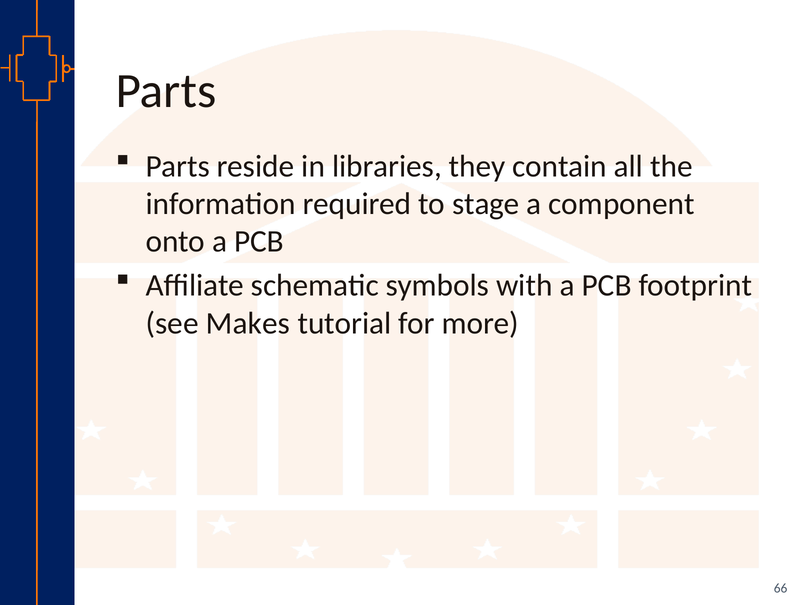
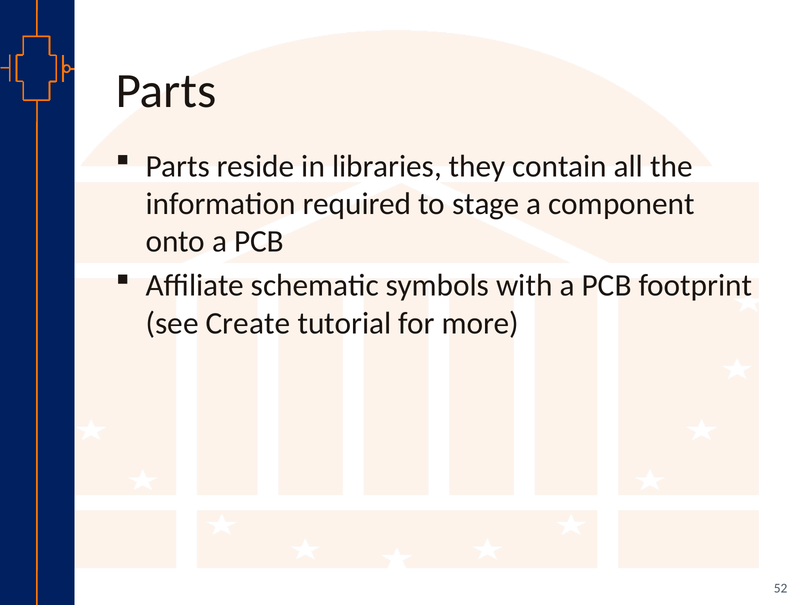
Makes: Makes -> Create
66: 66 -> 52
